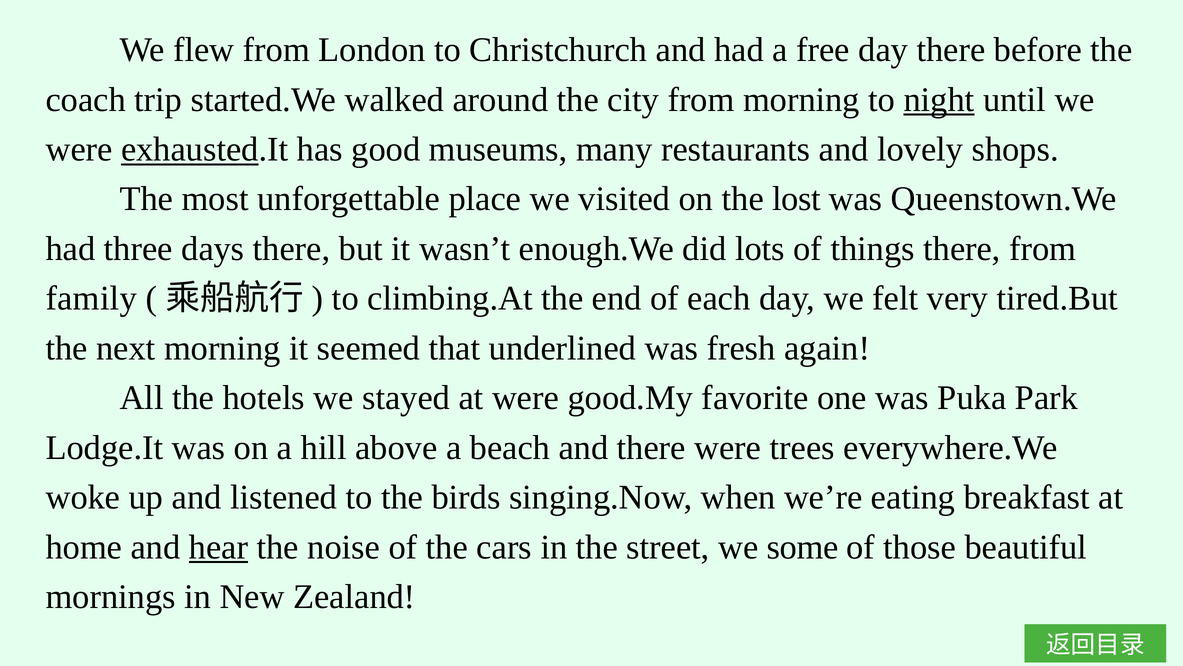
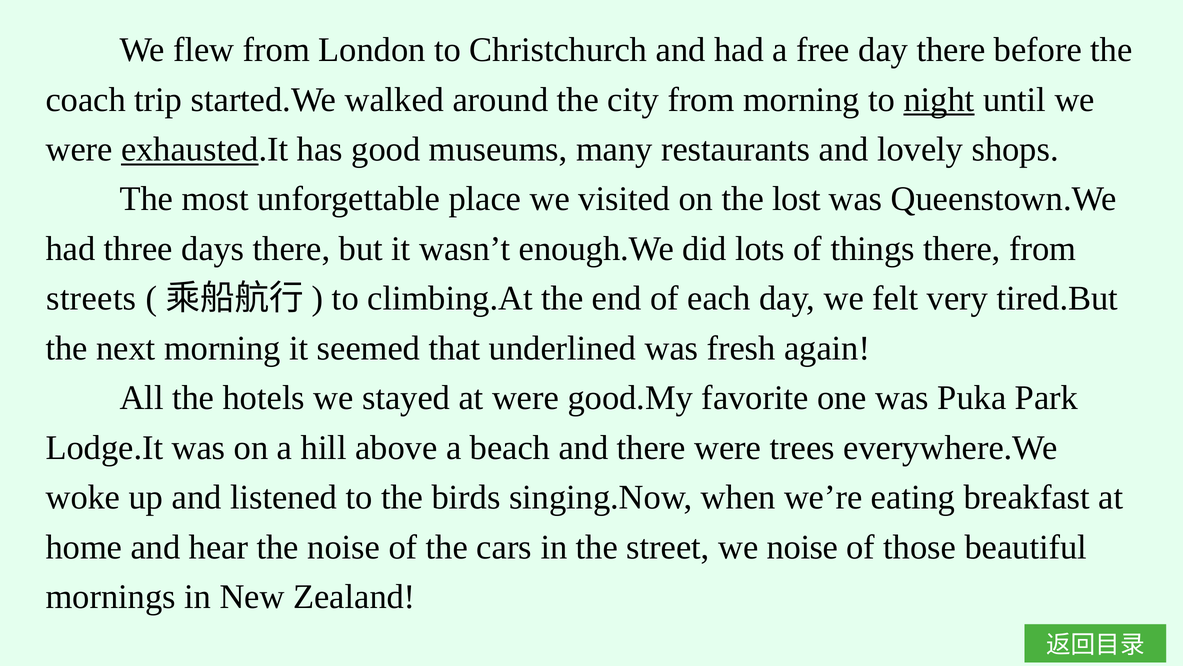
family: family -> streets
hear underline: present -> none
we some: some -> noise
